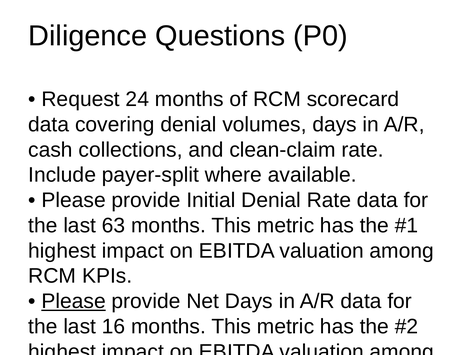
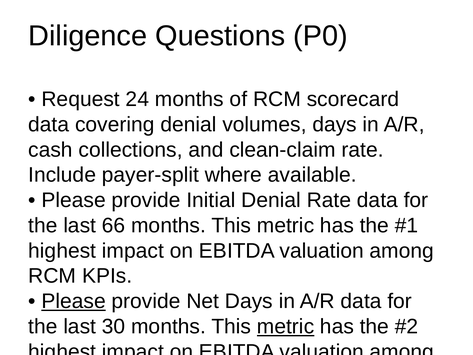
63: 63 -> 66
16: 16 -> 30
metric at (286, 326) underline: none -> present
